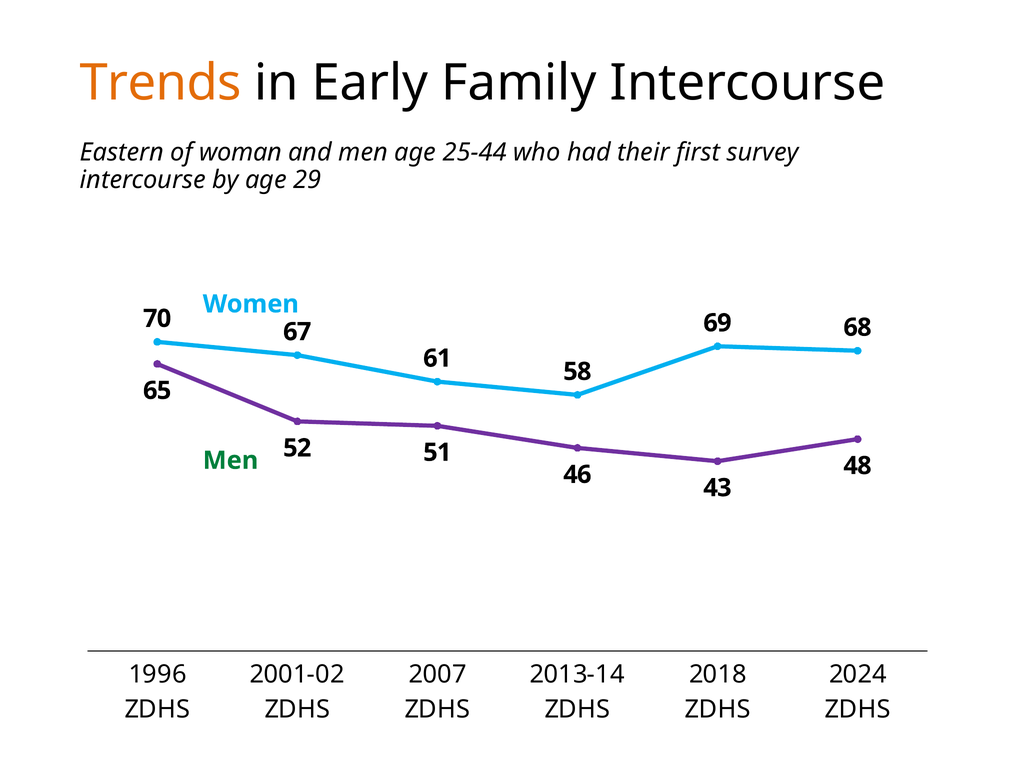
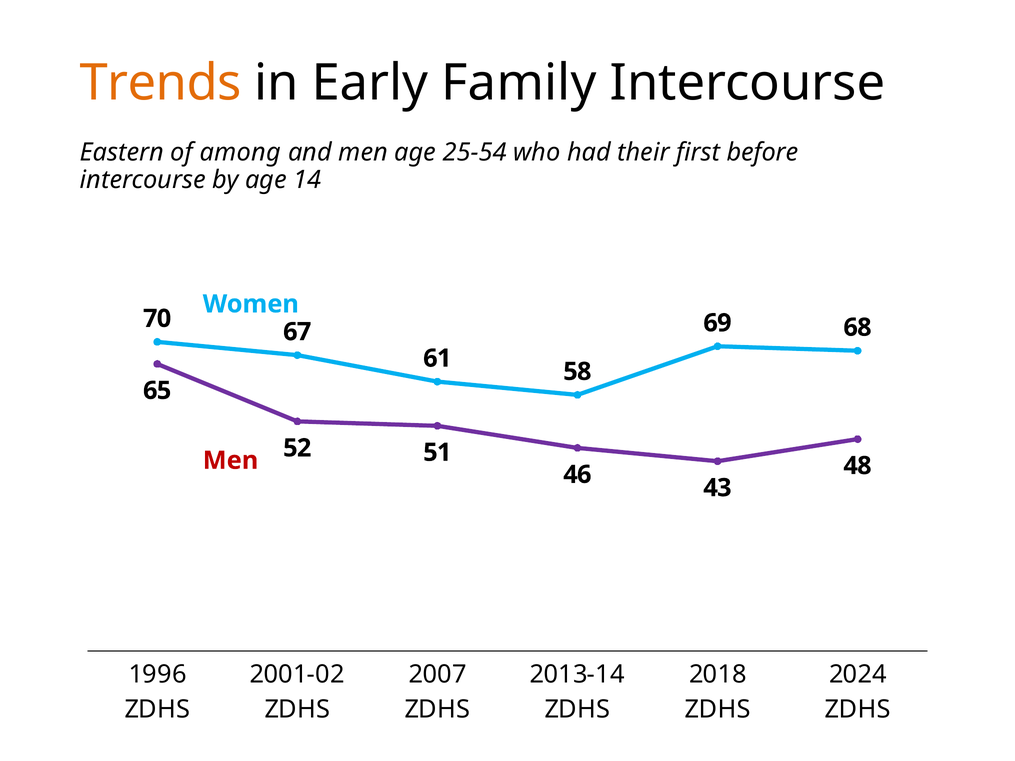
woman: woman -> among
25-44: 25-44 -> 25-54
survey: survey -> before
29: 29 -> 14
Men at (230, 461) colour: green -> red
